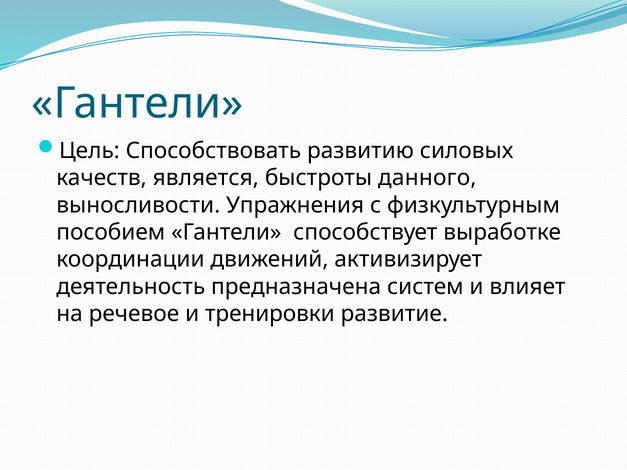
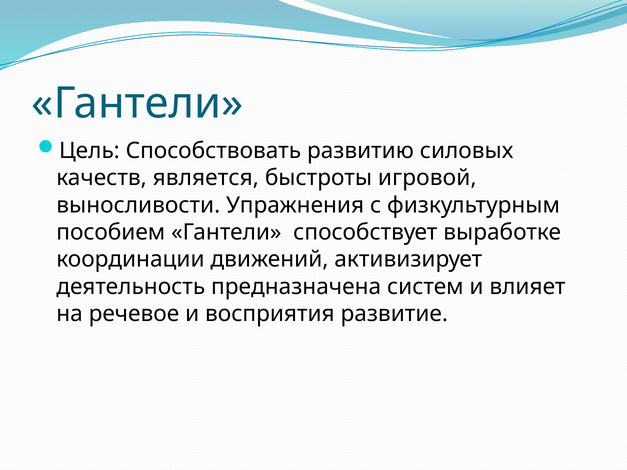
данного: данного -> игровой
тренировки: тренировки -> восприятия
